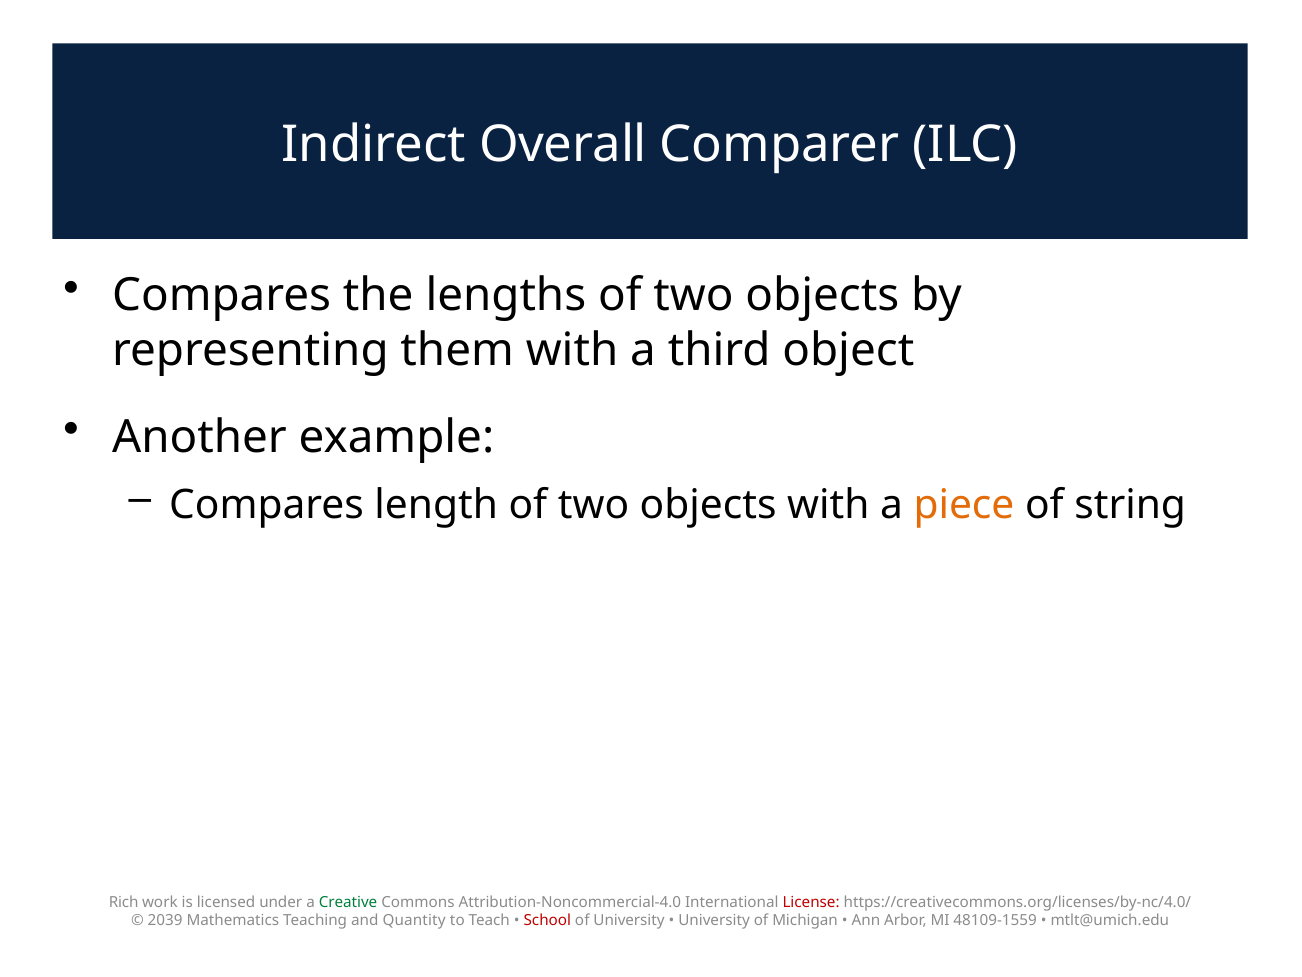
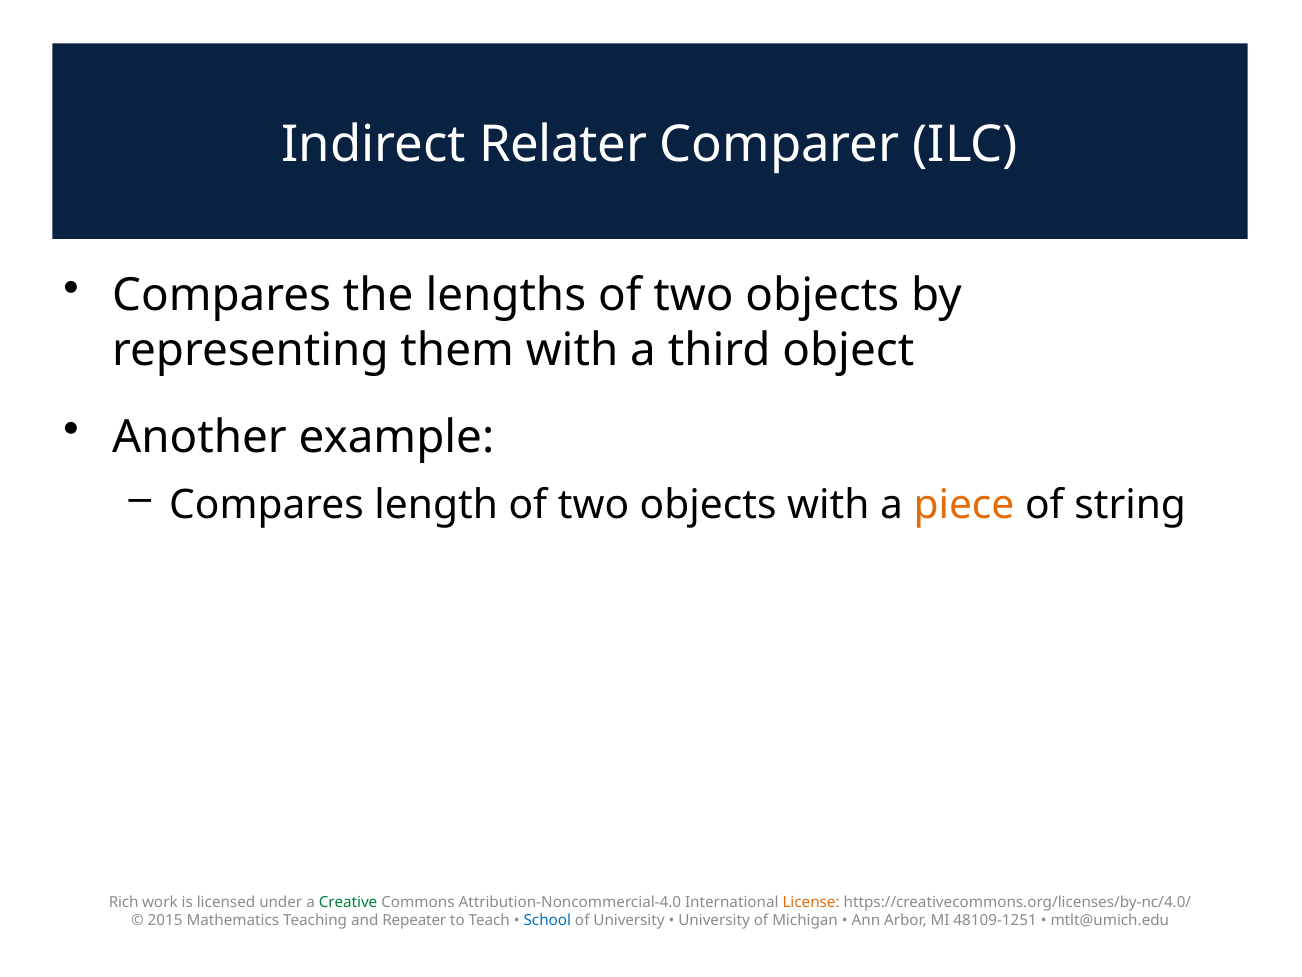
Overall: Overall -> Relater
License colour: red -> orange
2039: 2039 -> 2015
Quantity: Quantity -> Repeater
School colour: red -> blue
48109-1559: 48109-1559 -> 48109-1251
